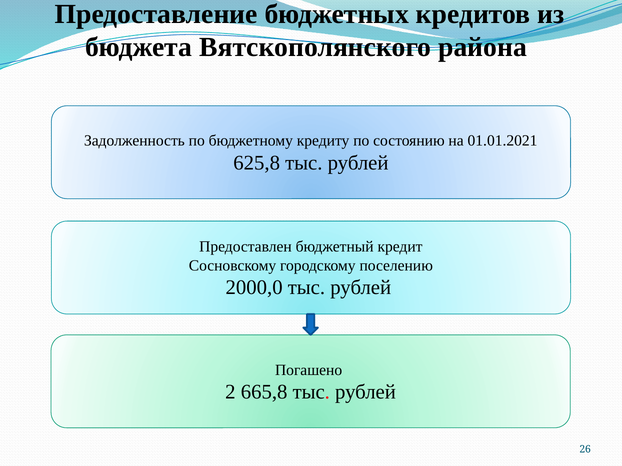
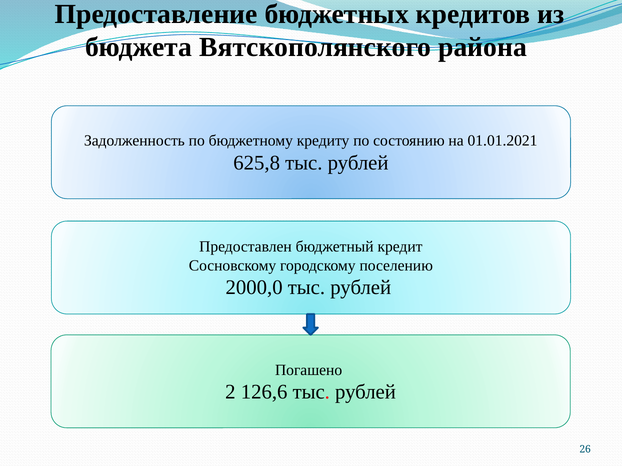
665,8: 665,8 -> 126,6
